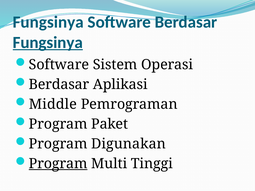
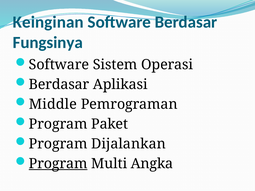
Fungsinya at (48, 22): Fungsinya -> Keinginan
Fungsinya at (48, 42) underline: present -> none
Digunakan: Digunakan -> Dijalankan
Tinggi: Tinggi -> Angka
